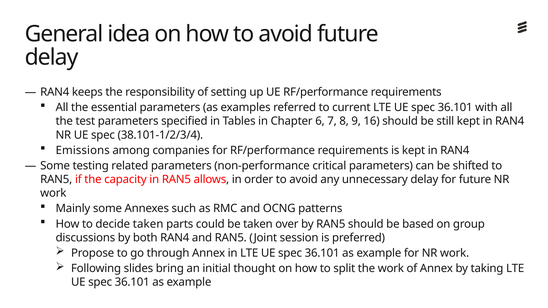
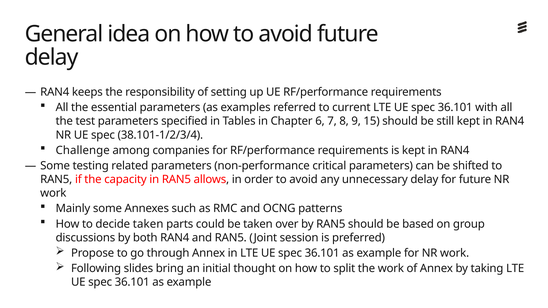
16: 16 -> 15
Emissions: Emissions -> Challenge
